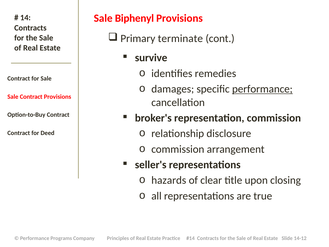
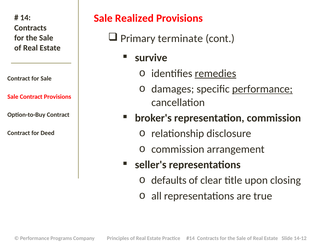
Biphenyl: Biphenyl -> Realized
remedies underline: none -> present
hazards: hazards -> defaults
